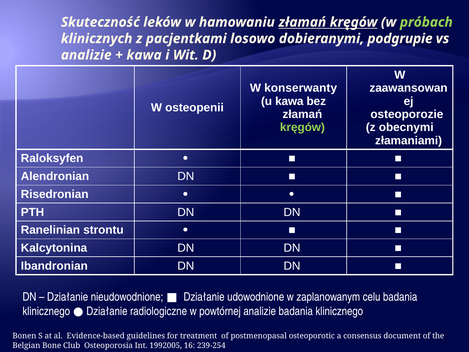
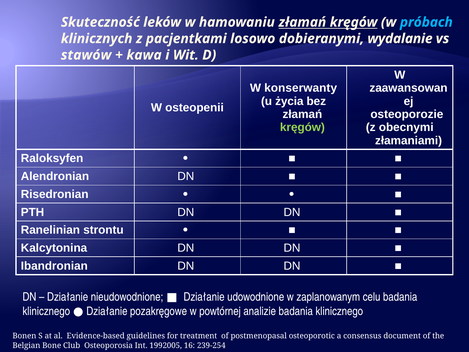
próbach colour: light green -> light blue
podgrupie: podgrupie -> wydalanie
analizie at (86, 55): analizie -> stawów
u kawa: kawa -> życia
radiologiczne: radiologiczne -> pozakręgowe
